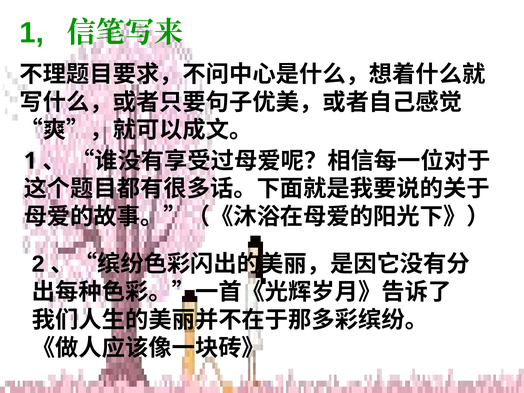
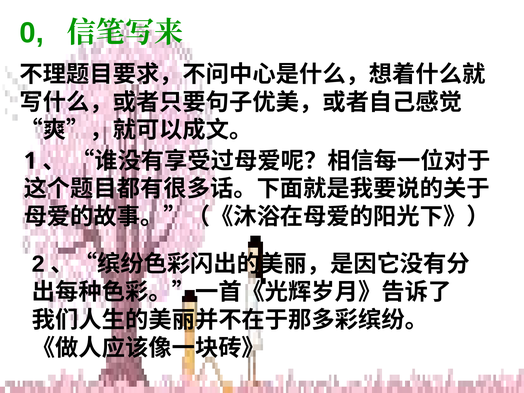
1 at (32, 33): 1 -> 0
